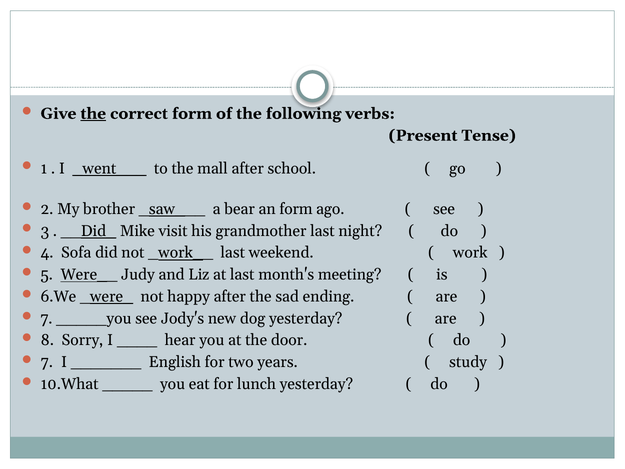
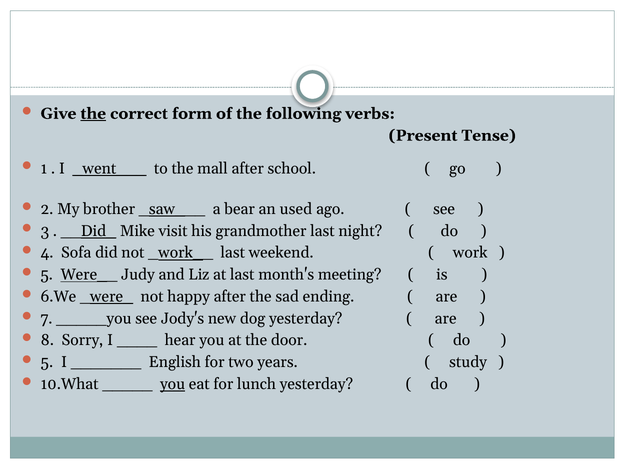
an form: form -> used
7 at (47, 362): 7 -> 5
you at (173, 384) underline: none -> present
